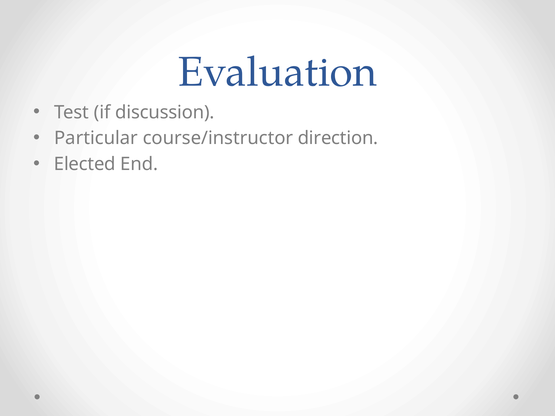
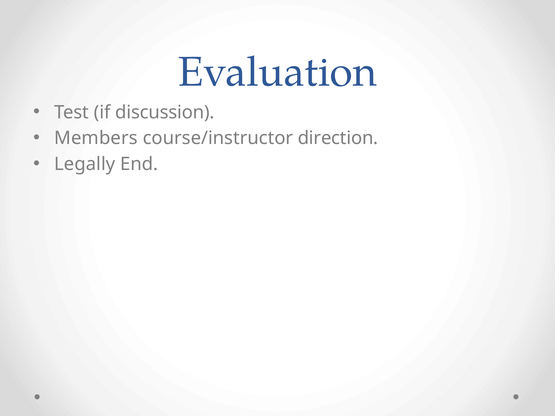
Particular: Particular -> Members
Elected: Elected -> Legally
